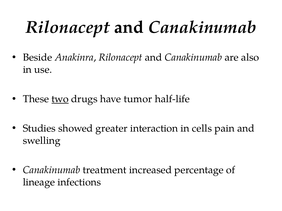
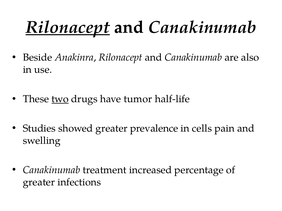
Rilonacept at (68, 27) underline: none -> present
interaction: interaction -> prevalence
lineage at (39, 183): lineage -> greater
